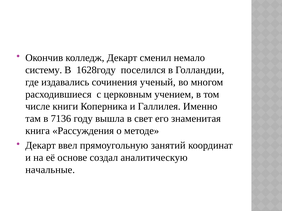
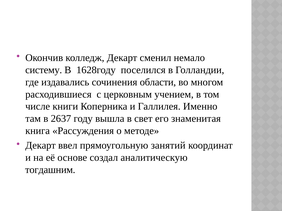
ученый: ученый -> области
7136: 7136 -> 2637
начальные: начальные -> тогдашним
